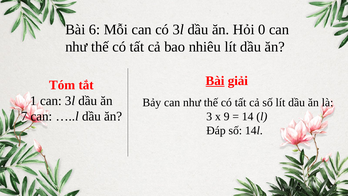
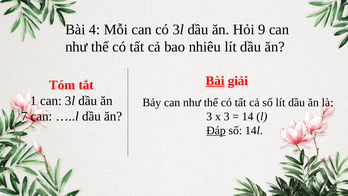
6: 6 -> 4
0: 0 -> 9
x 9: 9 -> 3
Đáp underline: none -> present
